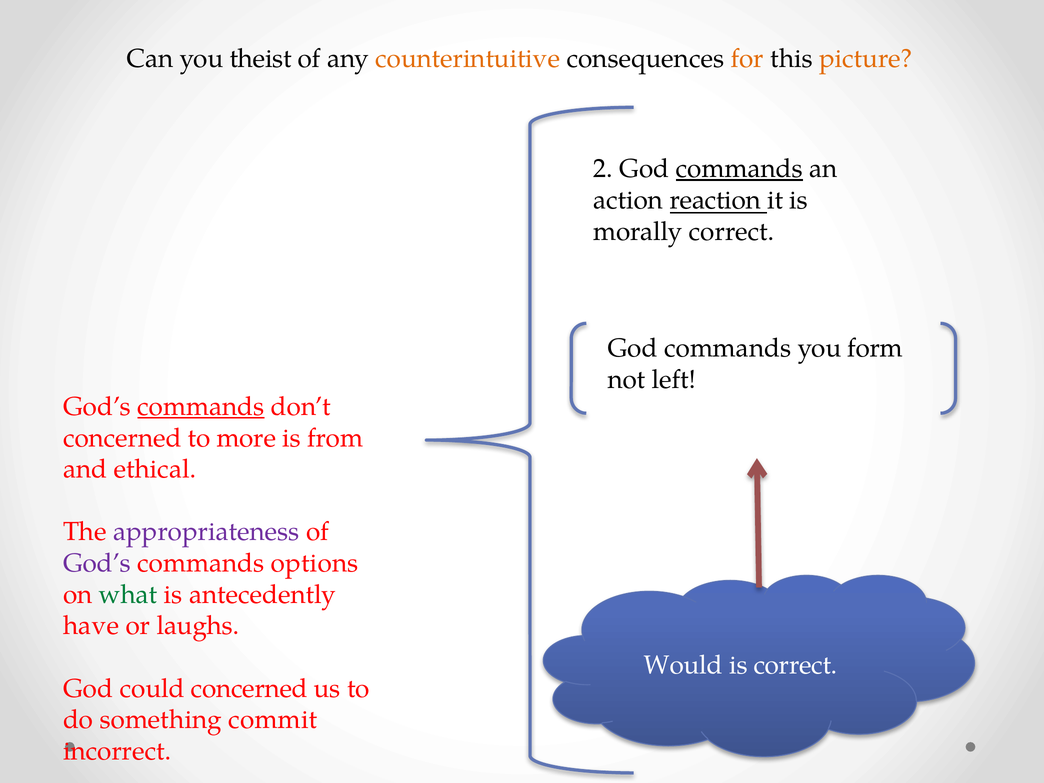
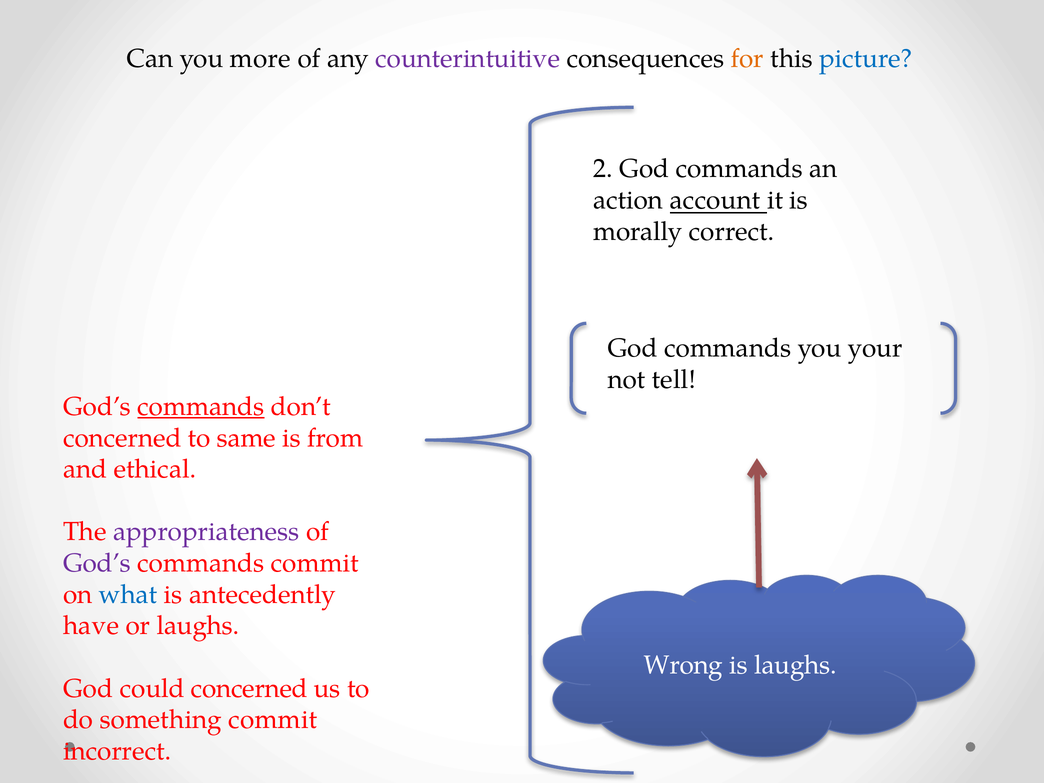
theist: theist -> more
counterintuitive colour: orange -> purple
picture colour: orange -> blue
commands at (739, 169) underline: present -> none
reaction: reaction -> account
form: form -> your
left: left -> tell
more: more -> same
commands options: options -> commit
what colour: green -> blue
Would: Would -> Wrong
is correct: correct -> laughs
